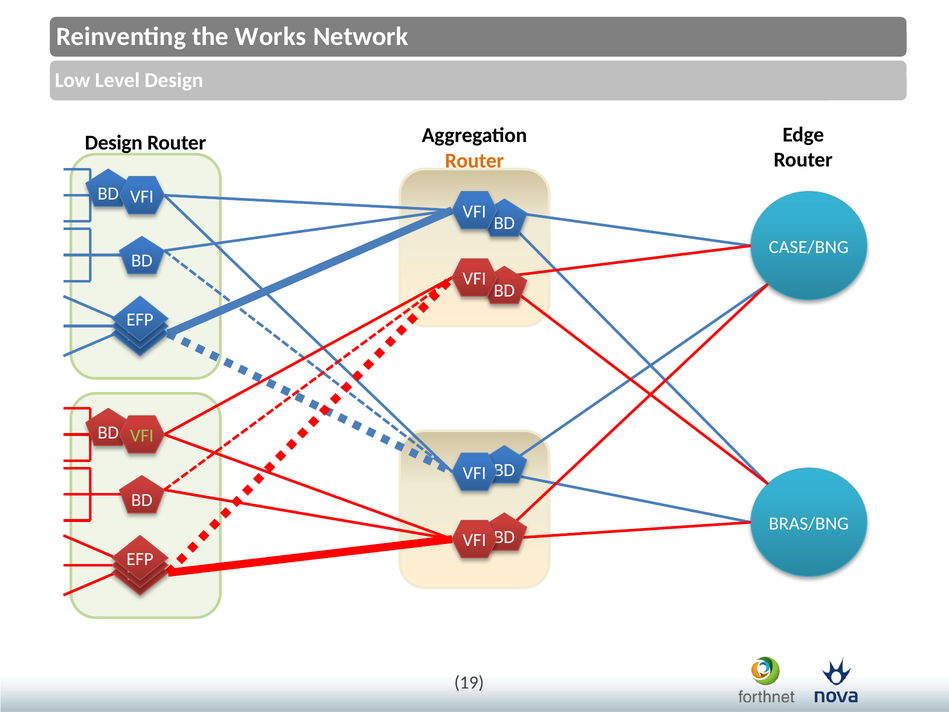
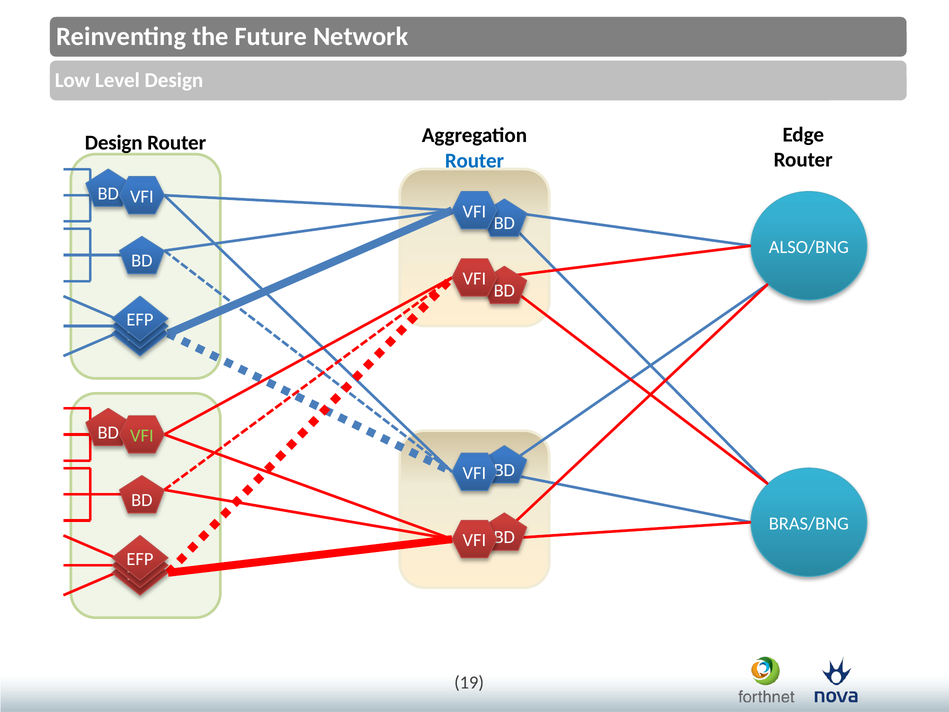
Works: Works -> Future
Router at (474, 161) colour: orange -> blue
CASE/BNG: CASE/BNG -> ALSO/BNG
